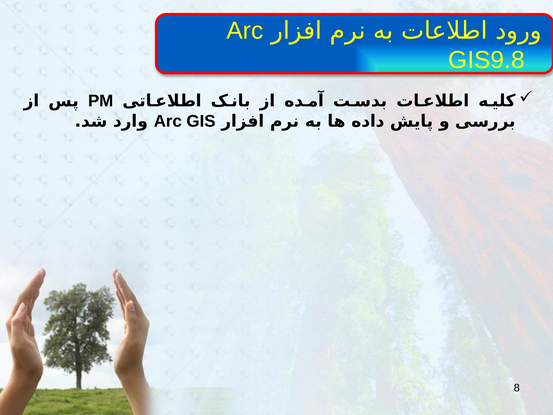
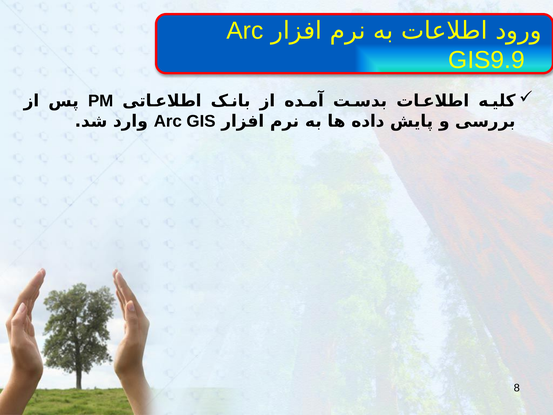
GIS9.8: GIS9.8 -> GIS9.9
